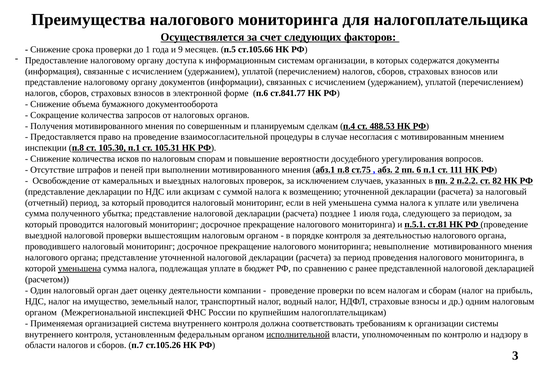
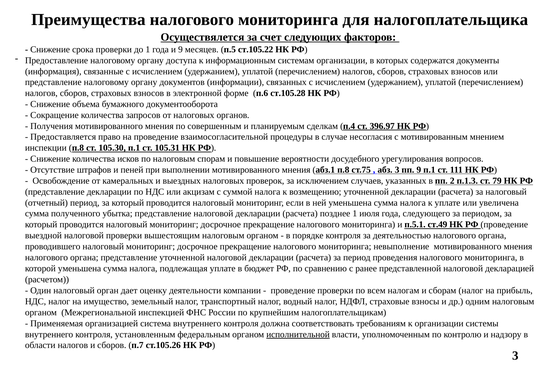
ст.105.66: ст.105.66 -> ст.105.22
ст.841.77: ст.841.77 -> ст.105.28
488.53: 488.53 -> 396.97
абз 2: 2 -> 3
пп 6: 6 -> 9
п.2.2: п.2.2 -> п.1.3
82: 82 -> 79
ст.81: ст.81 -> ст.49
уменьшена at (80, 268) underline: present -> none
